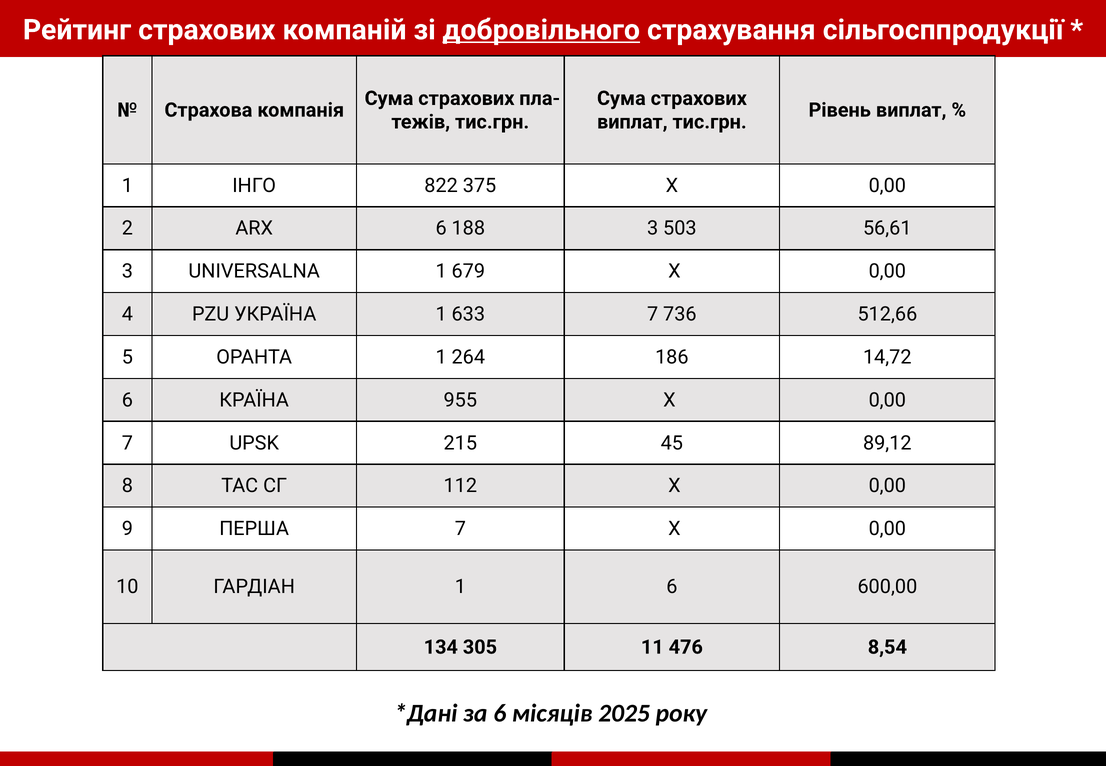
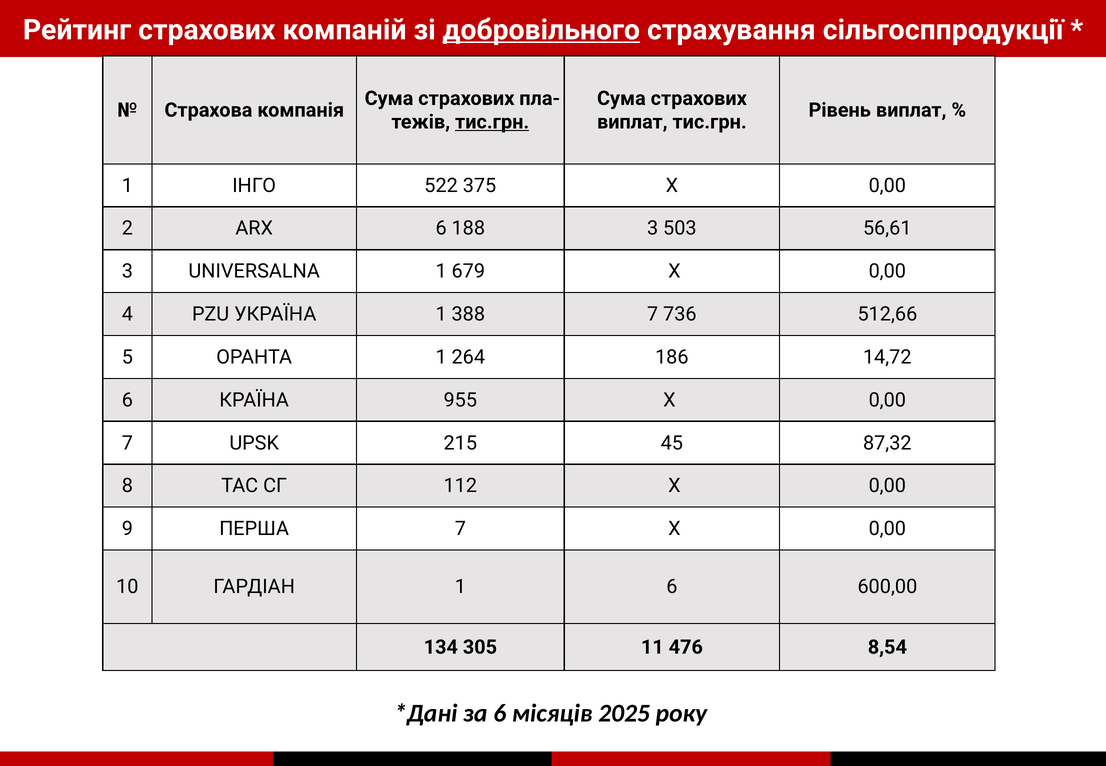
тис.грн at (492, 122) underline: none -> present
822: 822 -> 522
633: 633 -> 388
89,12: 89,12 -> 87,32
